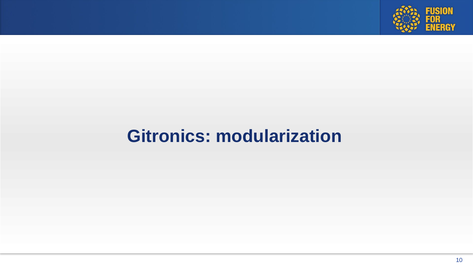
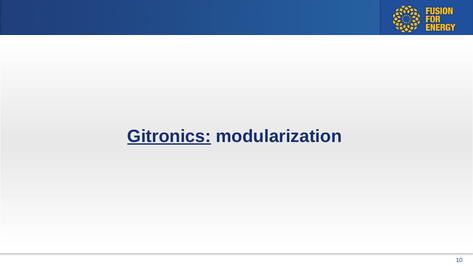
Gitronics at (169, 136) underline: none -> present
